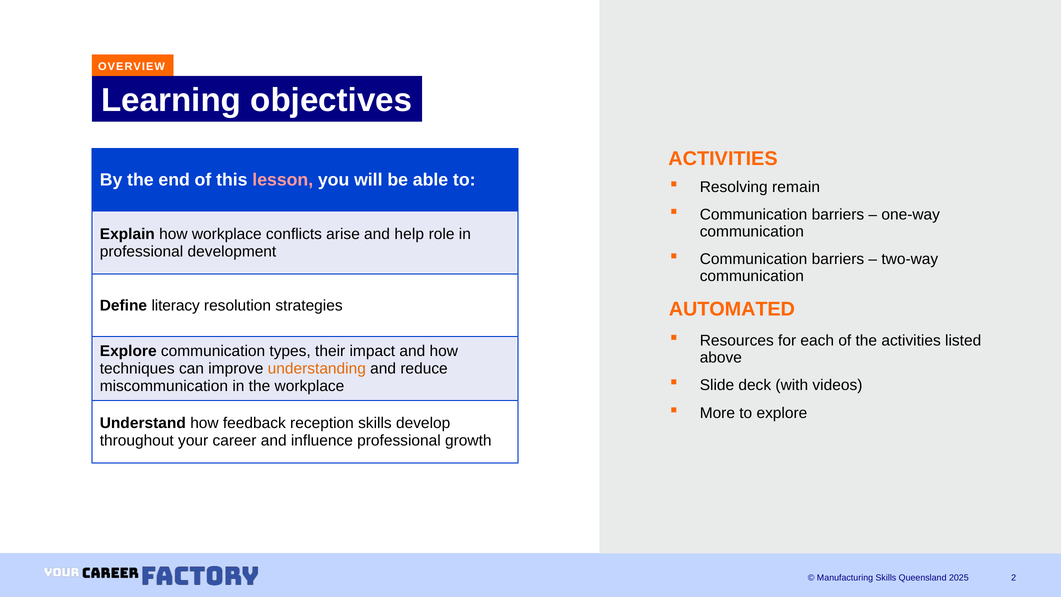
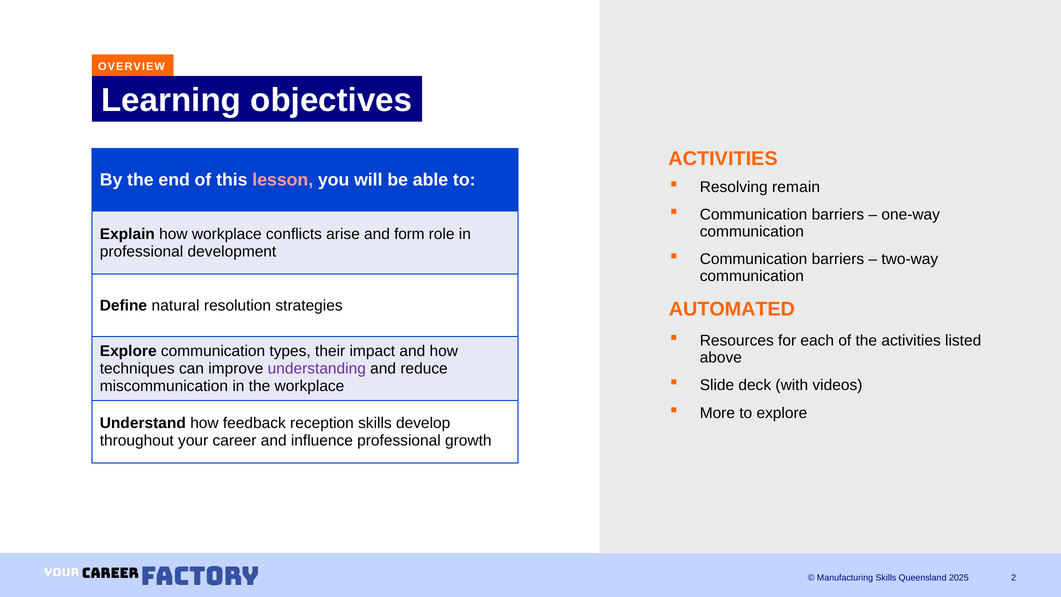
help: help -> form
literacy: literacy -> natural
understanding colour: orange -> purple
